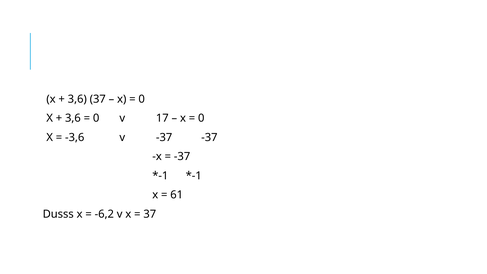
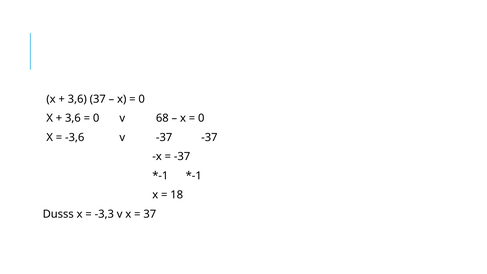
17: 17 -> 68
61: 61 -> 18
-6,2: -6,2 -> -3,3
